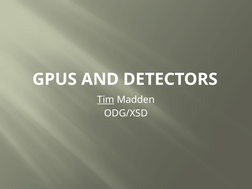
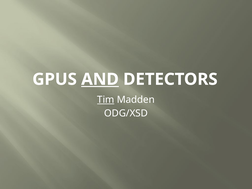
AND underline: none -> present
